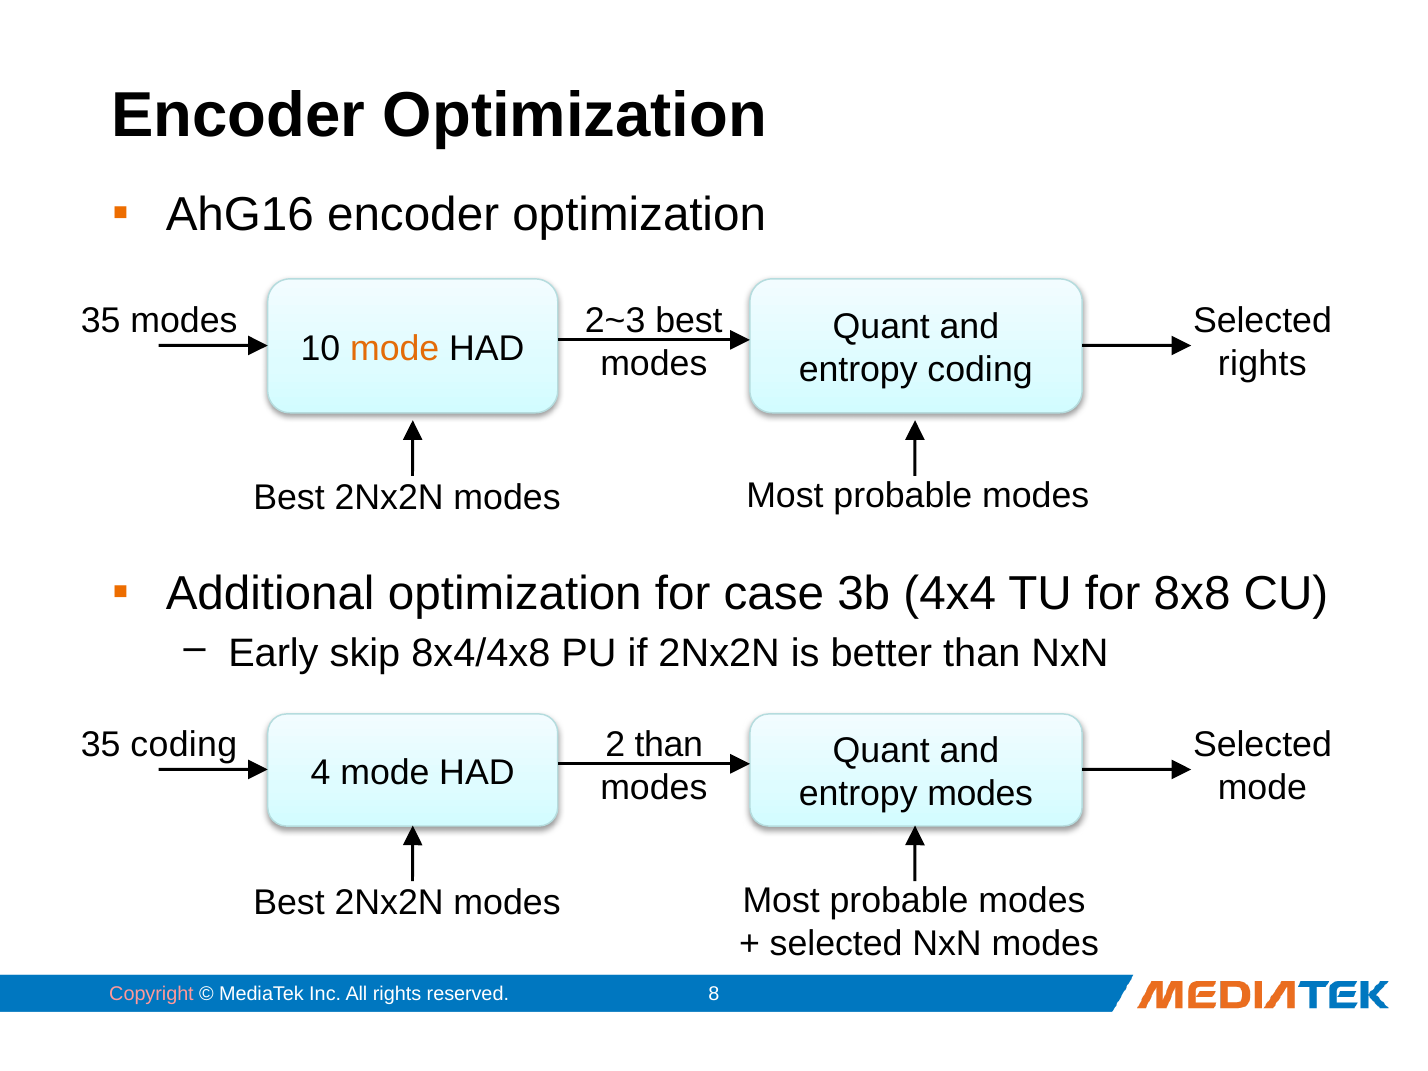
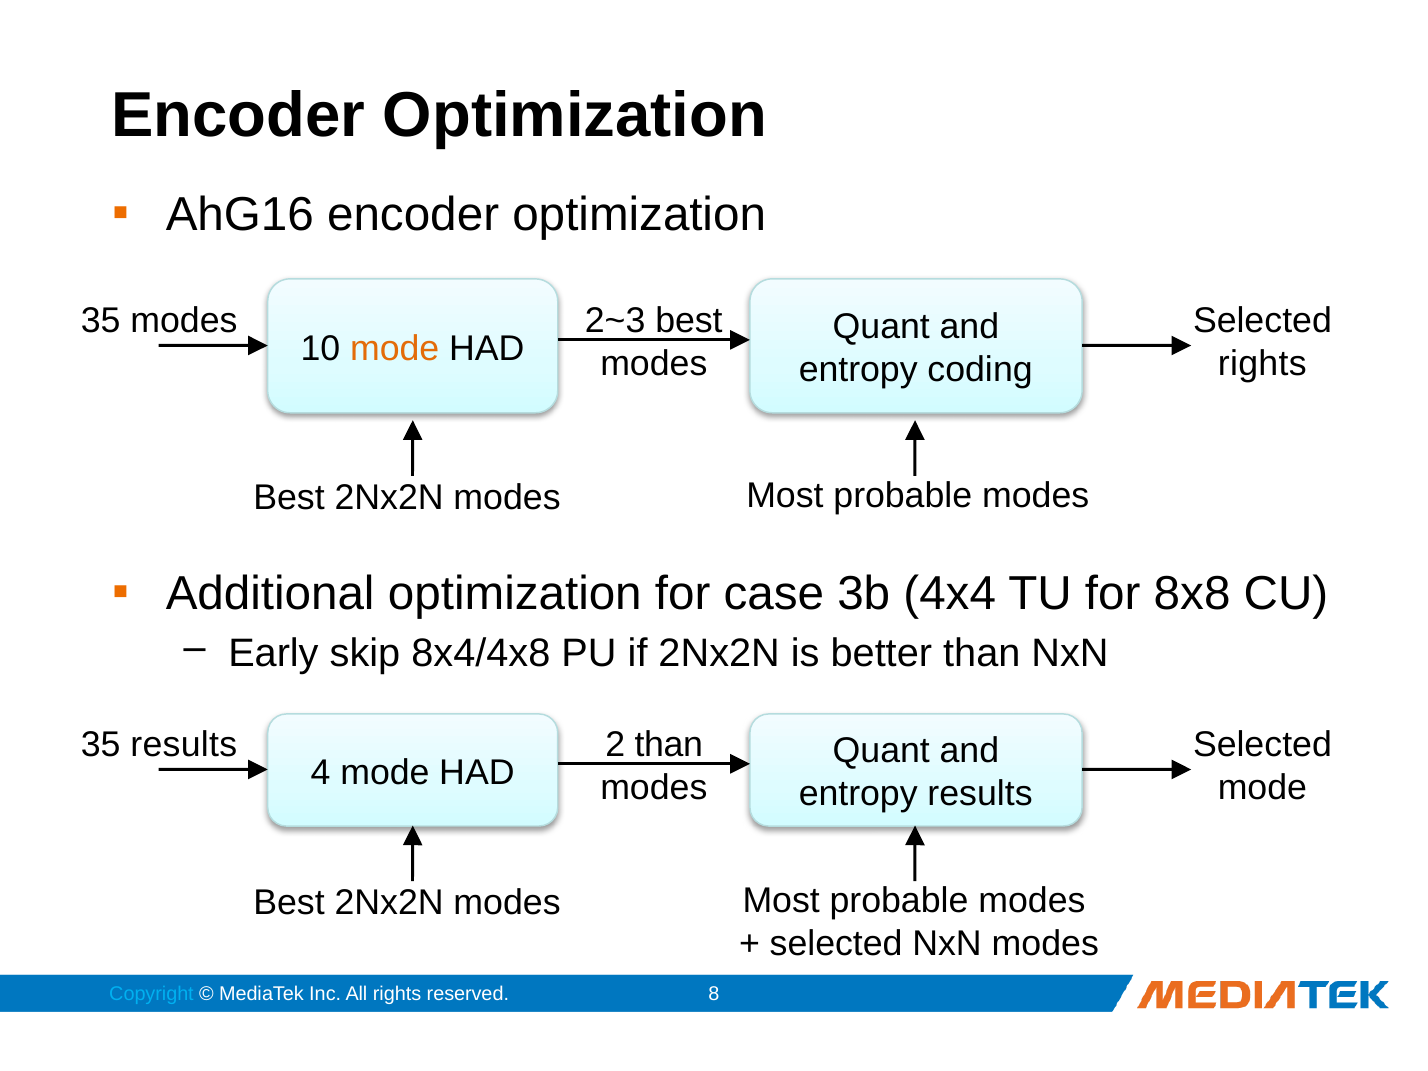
35 coding: coding -> results
entropy modes: modes -> results
Copyright colour: pink -> light blue
